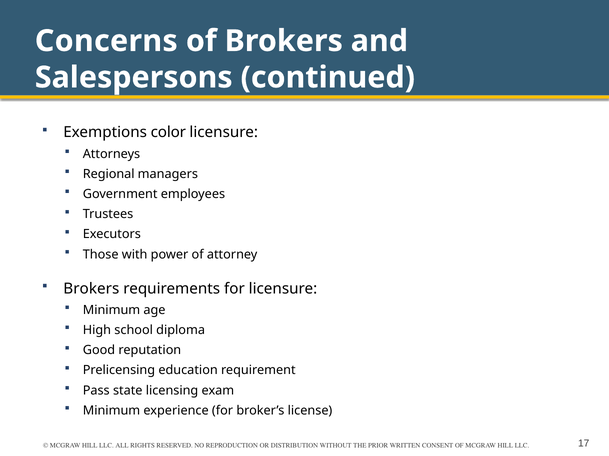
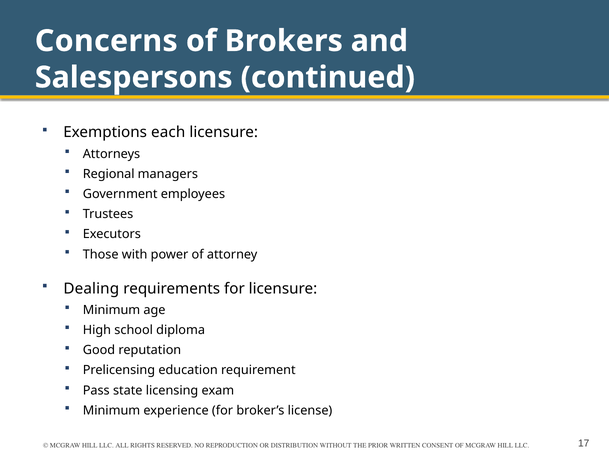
color: color -> each
Brokers at (91, 289): Brokers -> Dealing
